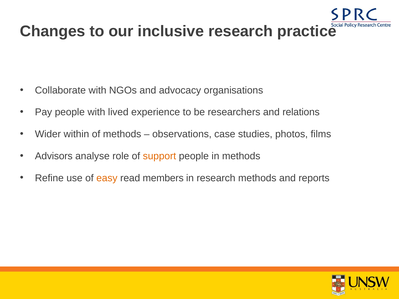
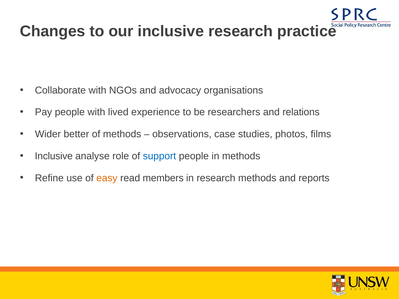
within: within -> better
Advisors at (54, 156): Advisors -> Inclusive
support colour: orange -> blue
